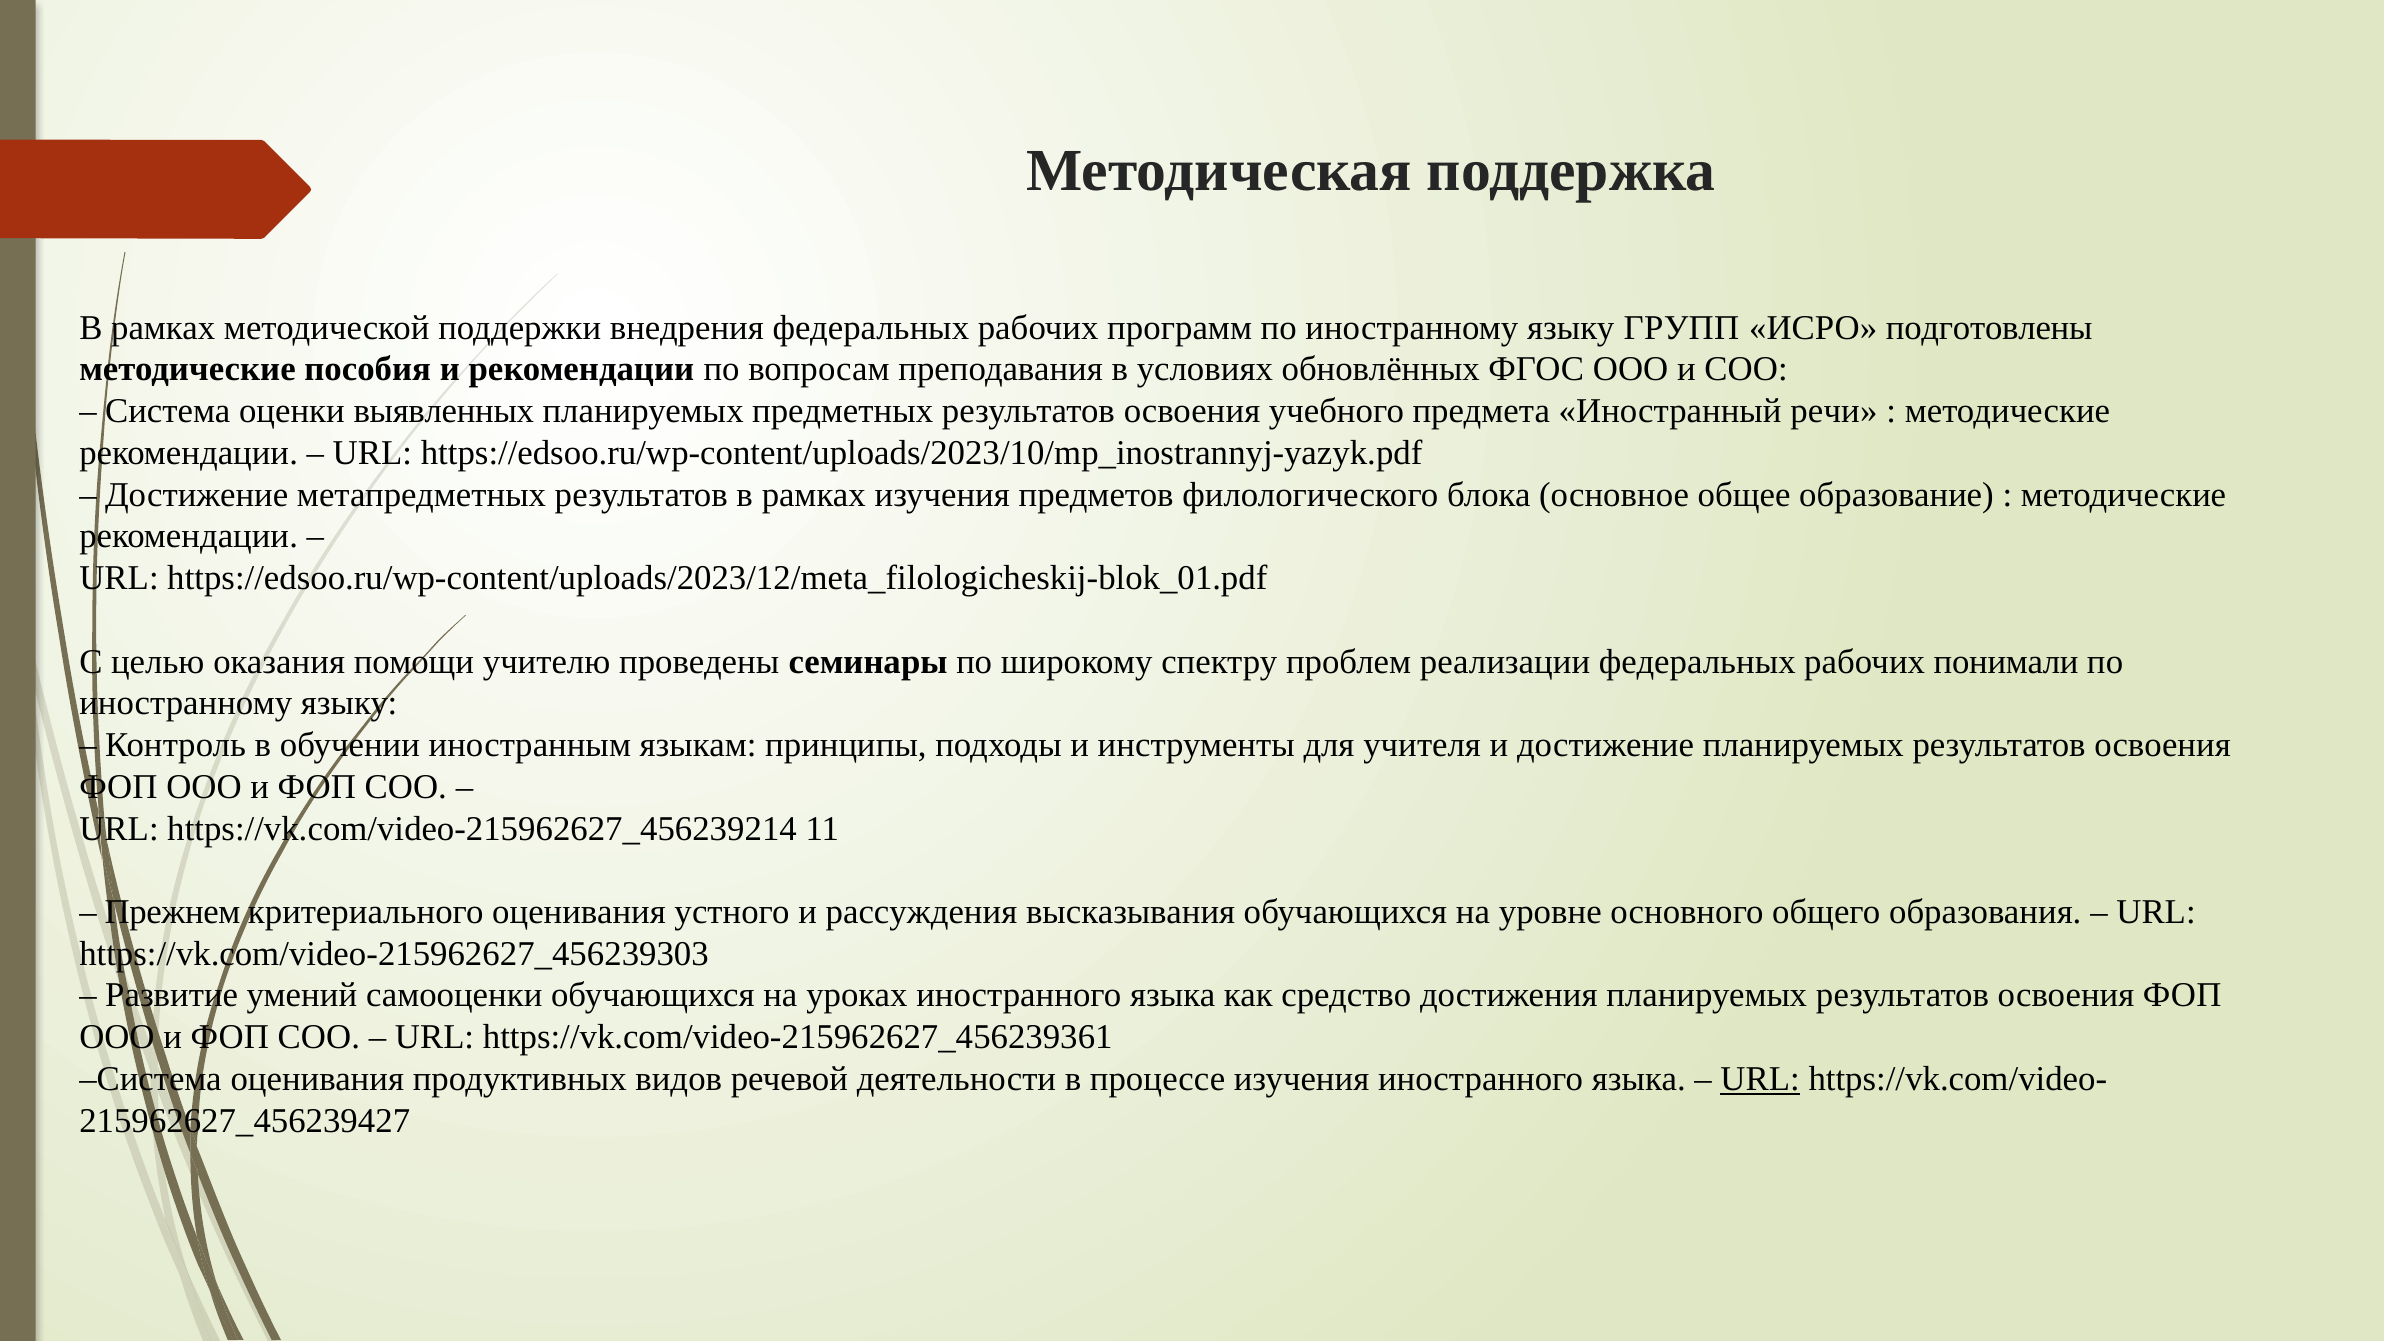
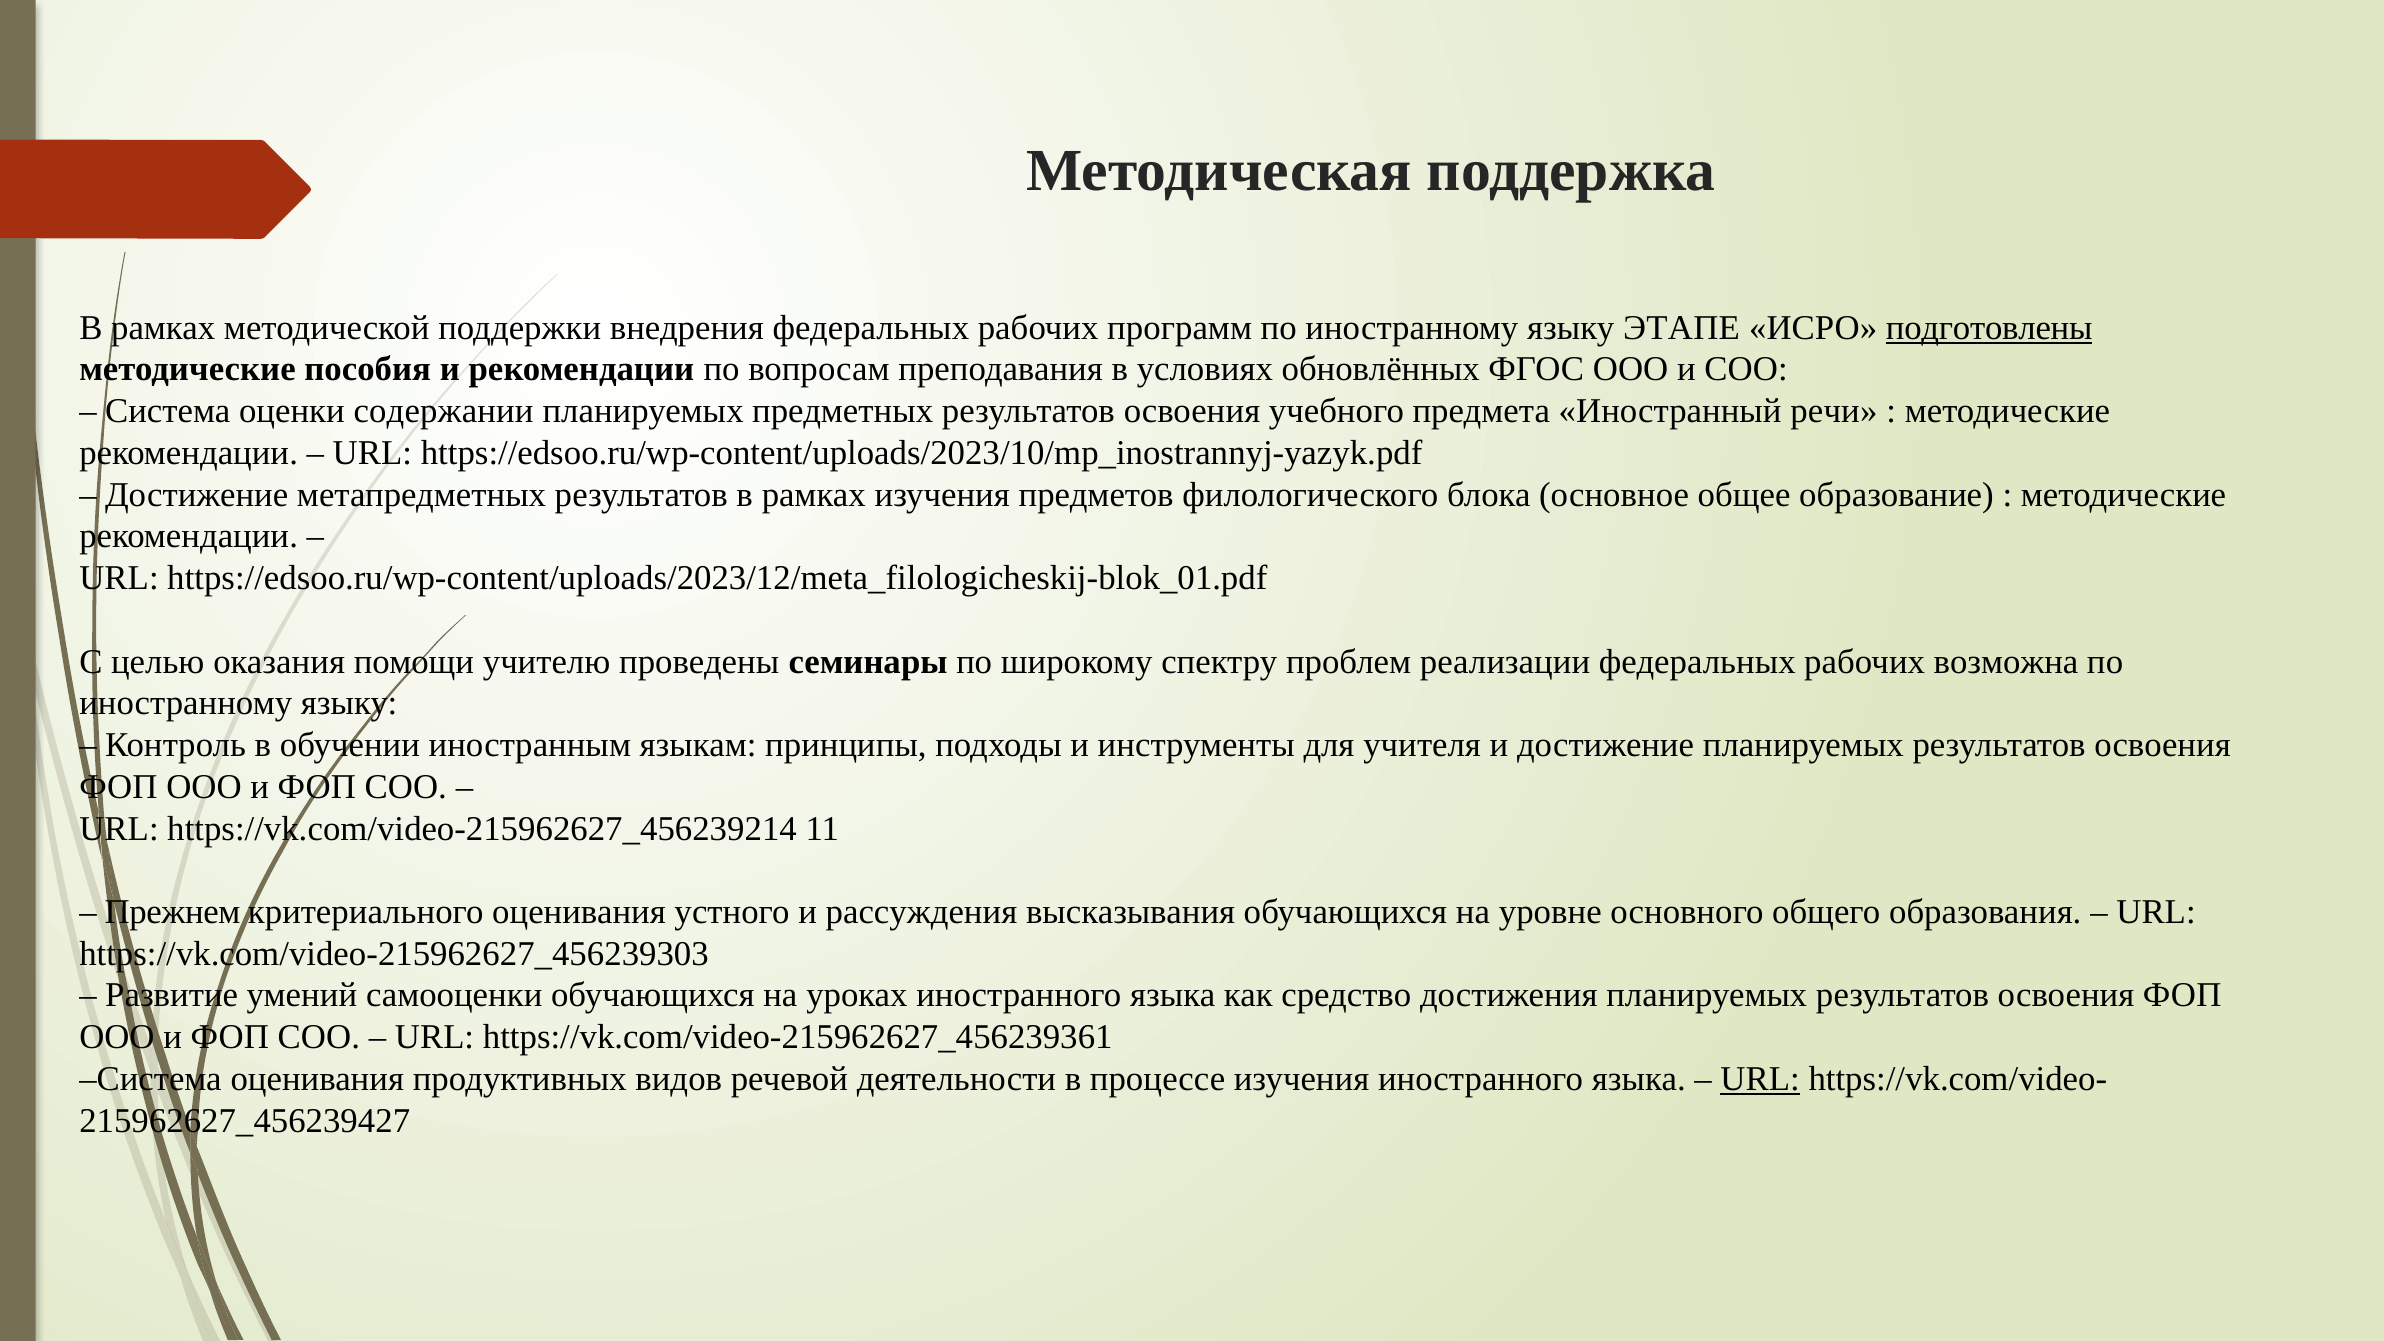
ГРУПП: ГРУПП -> ЭТАПЕ
подготовлены underline: none -> present
выявленных: выявленных -> содержании
понимали: понимали -> возможна
